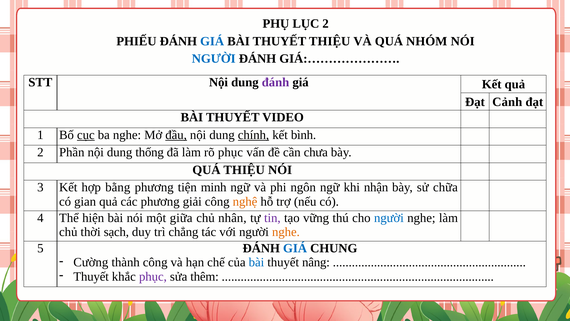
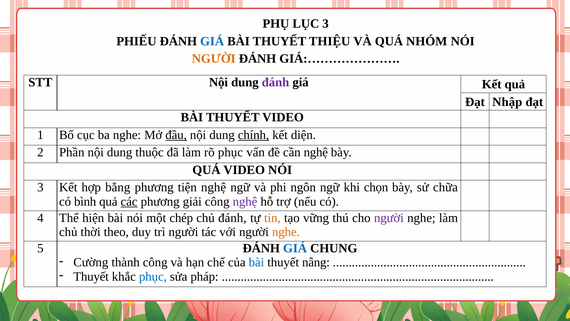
LỤC 2: 2 -> 3
NGƯỜI at (214, 59) colour: blue -> orange
Cảnh: Cảnh -> Nhập
cục underline: present -> none
bình: bình -> diện
thống: thống -> thuộc
cần chưa: chưa -> nghệ
QUÁ THIỆU: THIỆU -> VIDEO
tiện minh: minh -> nghệ
nhận: nhận -> chọn
gian: gian -> bình
các underline: none -> present
nghệ at (245, 201) colour: orange -> purple
giữa: giữa -> chép
chủ nhân: nhân -> đánh
tin colour: purple -> orange
người at (389, 218) colour: blue -> purple
sạch: sạch -> theo
trì chẳng: chẳng -> người
phục at (153, 276) colour: purple -> blue
thêm: thêm -> pháp
